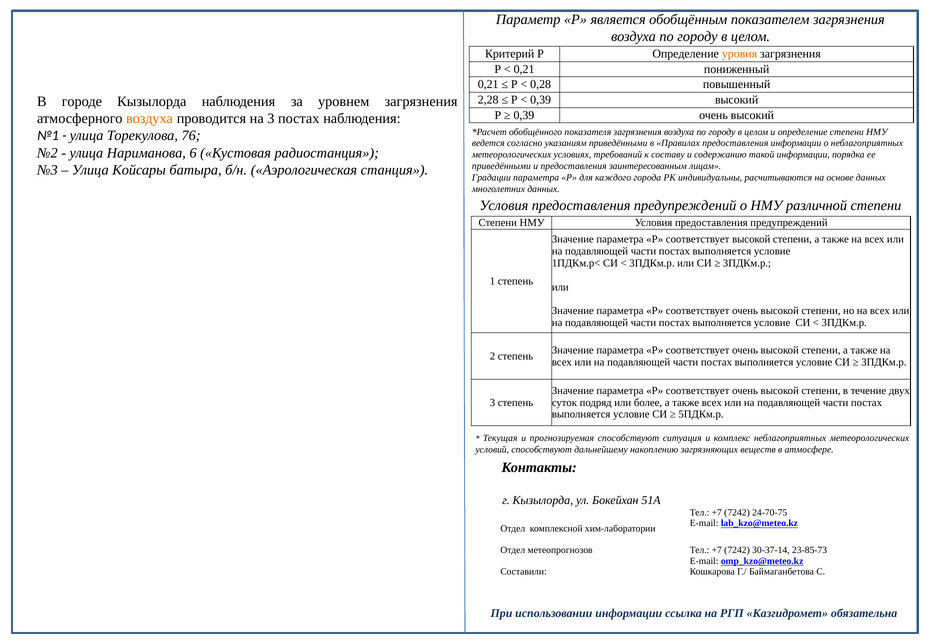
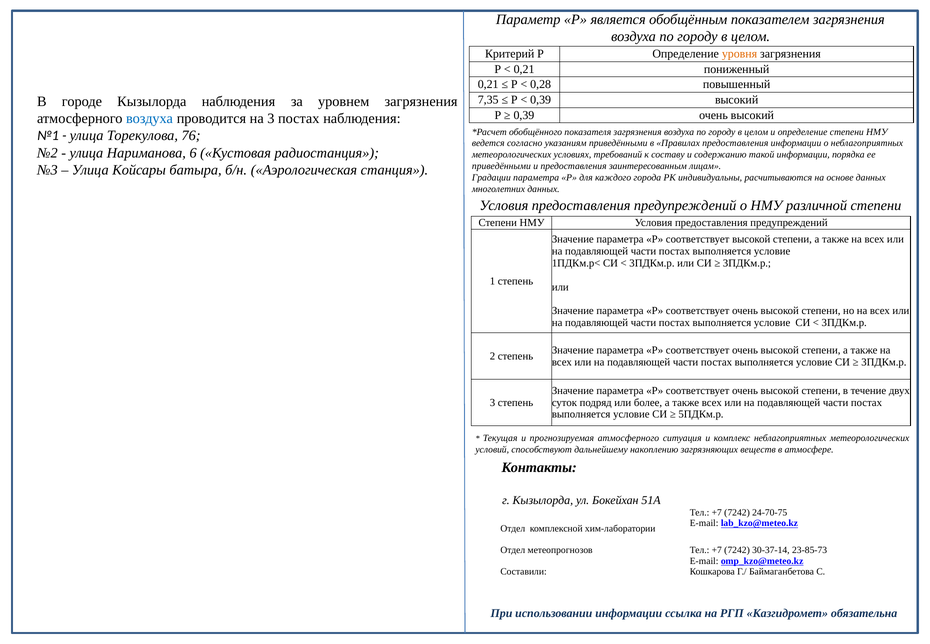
2,28: 2,28 -> 7,35
воздуха at (149, 119) colour: orange -> blue
прогнозируемая способствуют: способствуют -> атмосферного
